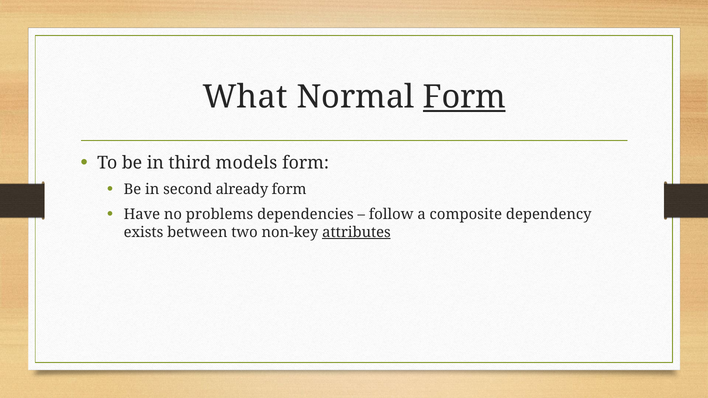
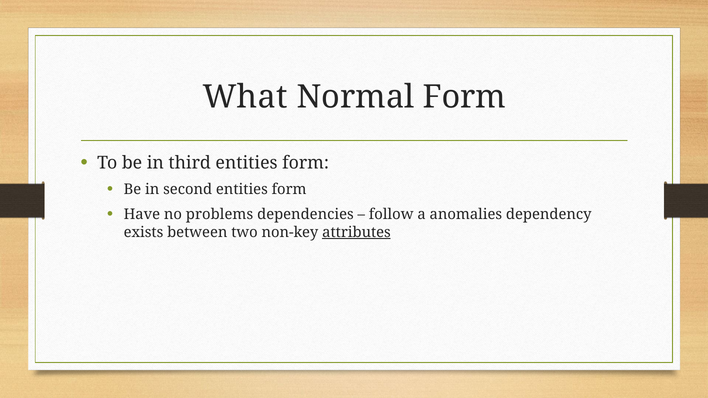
Form at (464, 97) underline: present -> none
third models: models -> entities
second already: already -> entities
composite: composite -> anomalies
